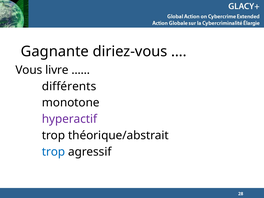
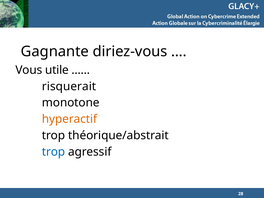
livre: livre -> utile
différents: différents -> risquerait
hyperactif colour: purple -> orange
